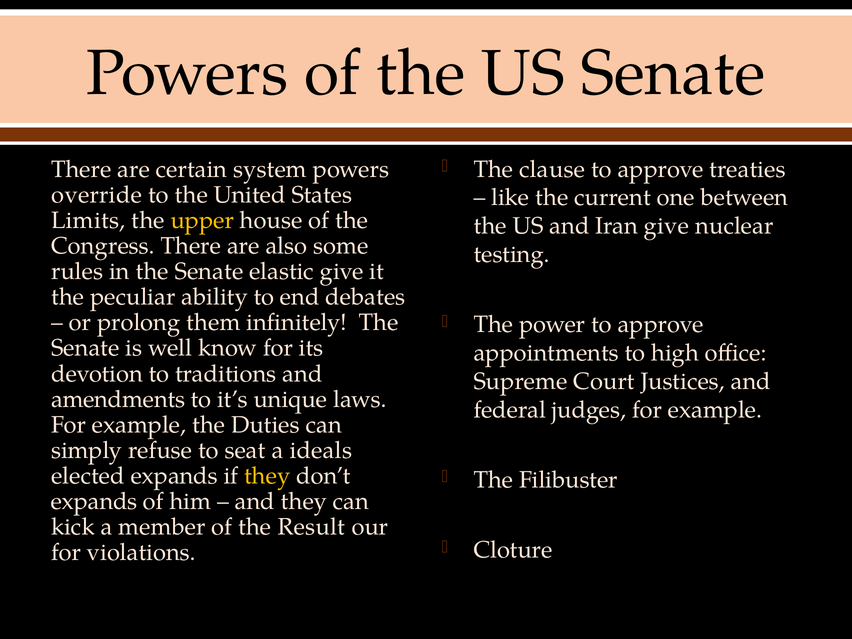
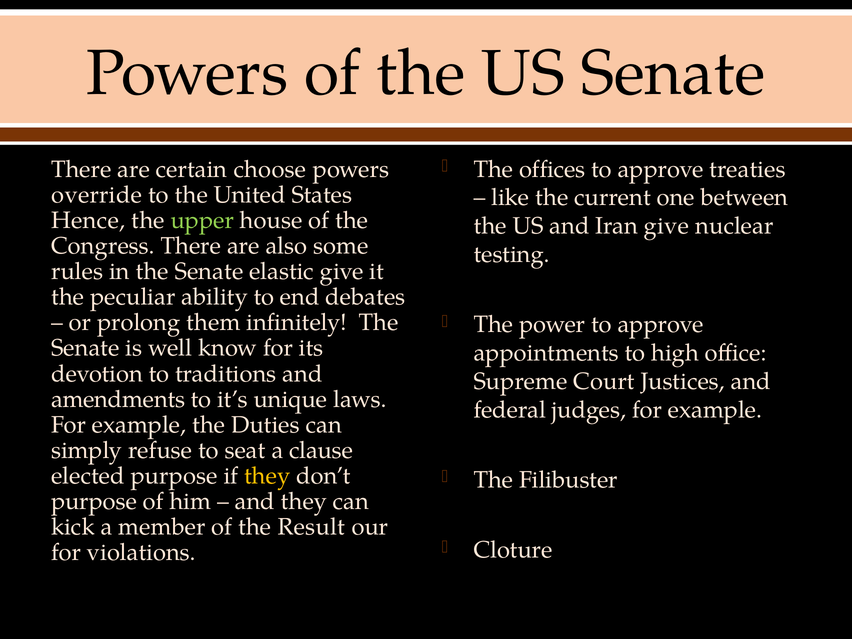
clause: clause -> offices
system: system -> choose
Limits: Limits -> Hence
upper colour: yellow -> light green
ideals: ideals -> clause
elected expands: expands -> purpose
expands at (94, 502): expands -> purpose
